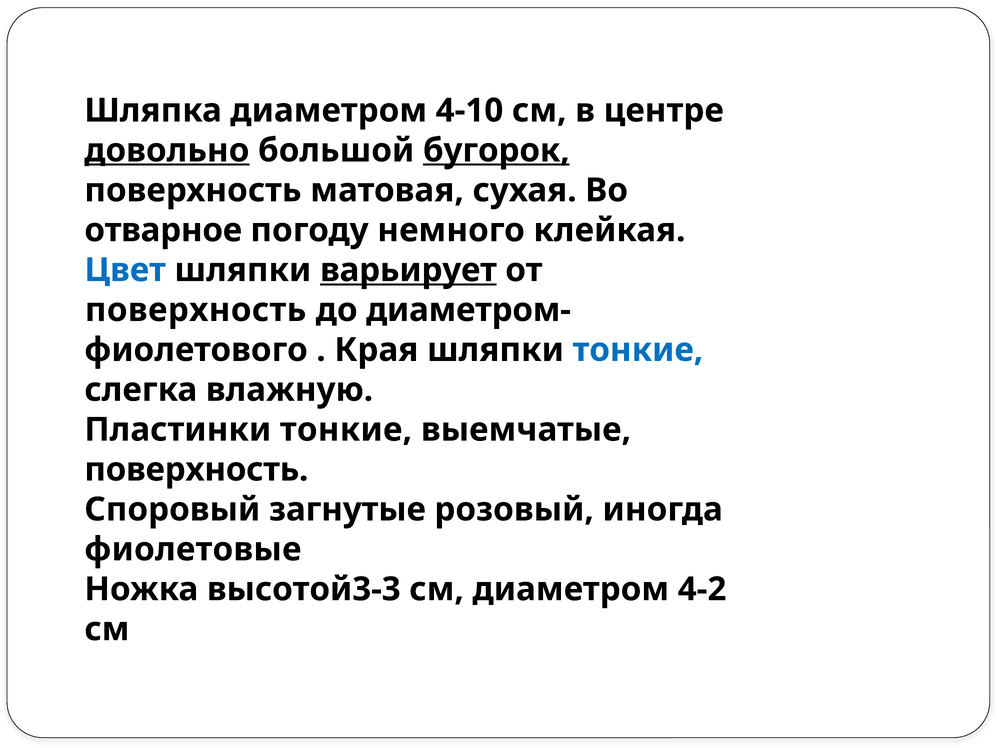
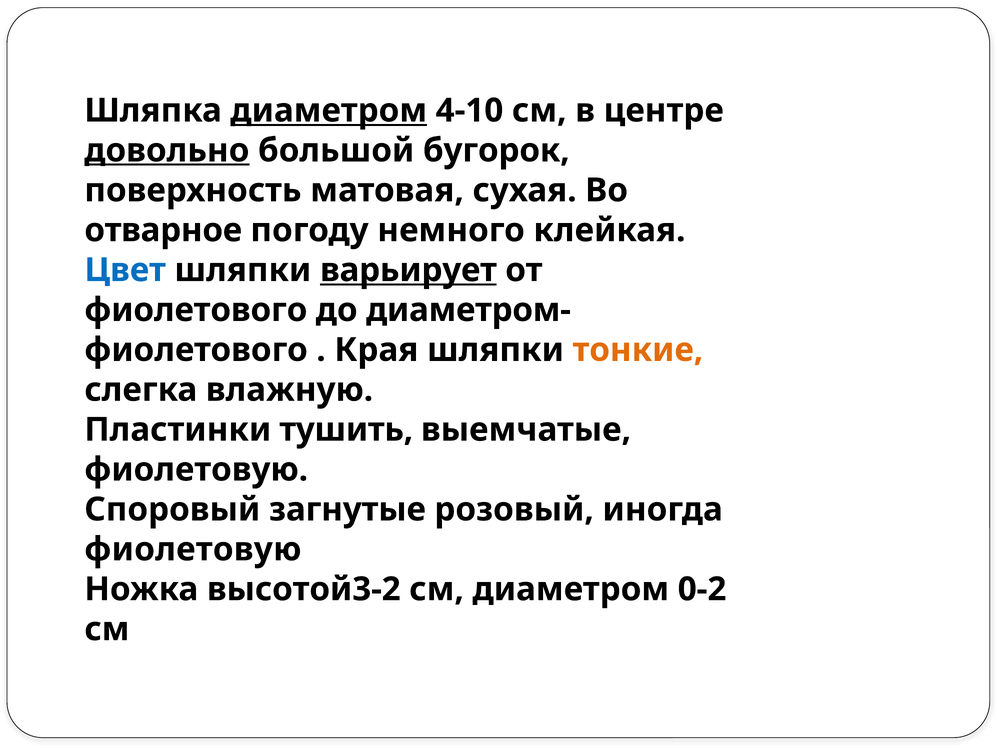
диаметром at (329, 111) underline: none -> present
бугорок underline: present -> none
поверхность at (196, 310): поверхность -> фиолетового
тонкие at (638, 350) colour: blue -> orange
Пластинки тонкие: тонкие -> тушить
поверхность at (196, 469): поверхность -> фиолетовую
фиолетовые at (193, 549): фиолетовые -> фиолетовую
высотой3-3: высотой3-3 -> высотой3-2
4-2: 4-2 -> 0-2
